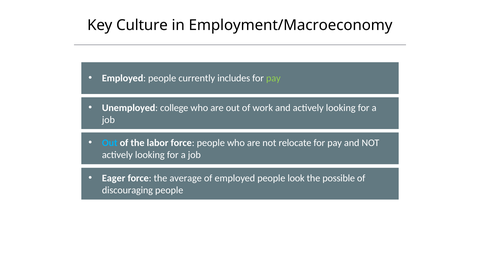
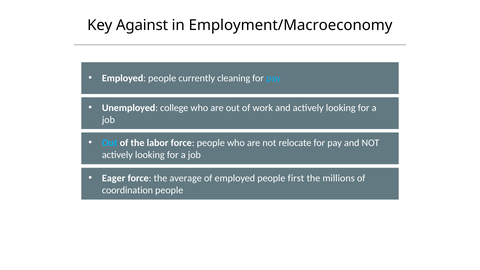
Culture: Culture -> Against
includes: includes -> cleaning
pay at (273, 78) colour: light green -> light blue
look: look -> first
possible: possible -> millions
discouraging: discouraging -> coordination
